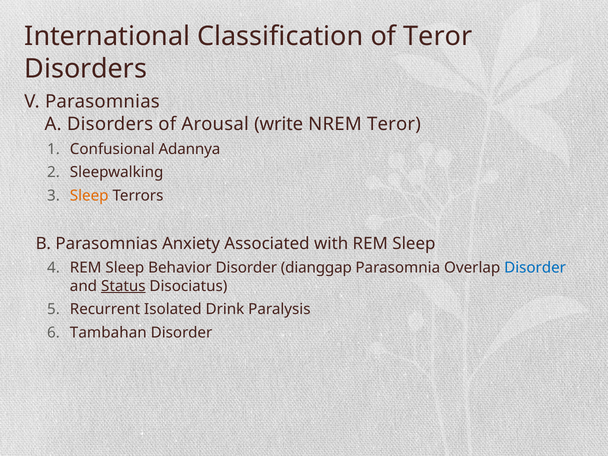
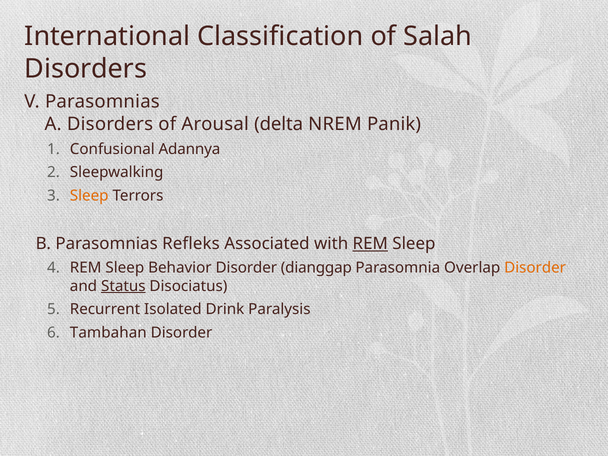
of Teror: Teror -> Salah
write: write -> delta
NREM Teror: Teror -> Panik
Anxiety: Anxiety -> Refleks
REM at (370, 244) underline: none -> present
Disorder at (535, 268) colour: blue -> orange
